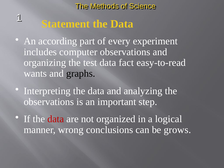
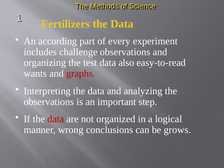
Statement: Statement -> Fertilizers
computer: computer -> challenge
fact: fact -> also
graphs colour: black -> red
